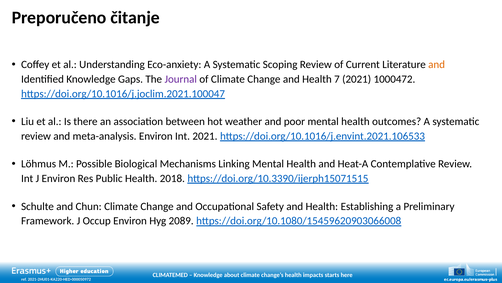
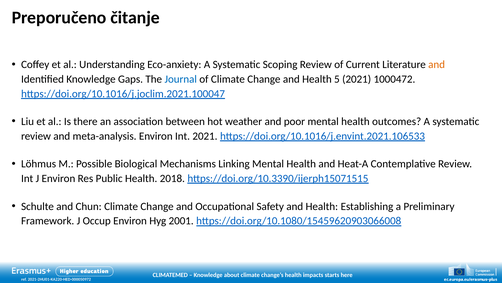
Journal colour: purple -> blue
7: 7 -> 5
2089: 2089 -> 2001
